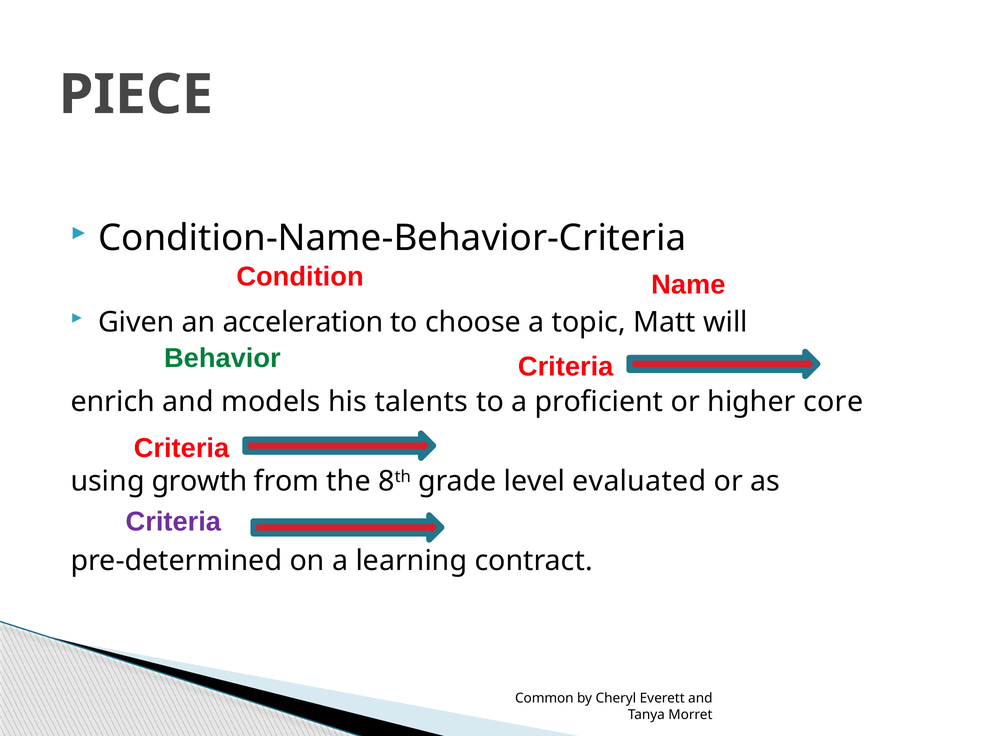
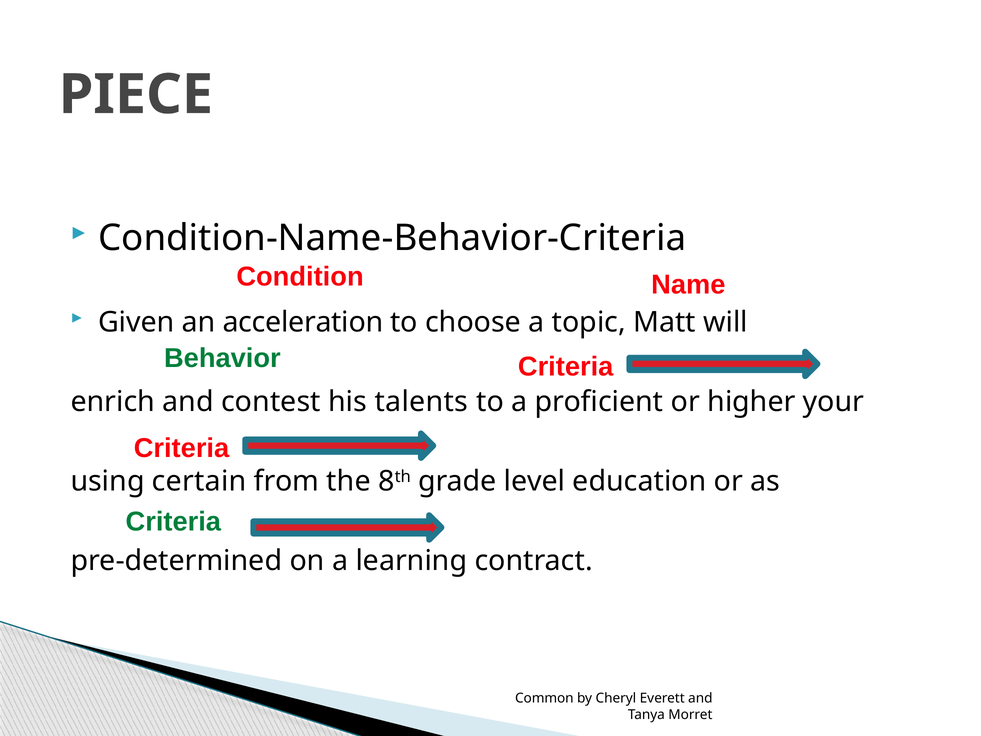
models: models -> contest
core: core -> your
growth: growth -> certain
evaluated: evaluated -> education
Criteria at (173, 522) colour: purple -> green
